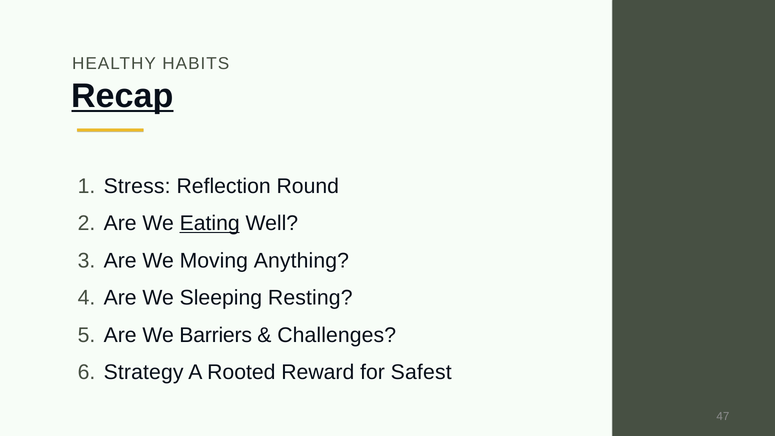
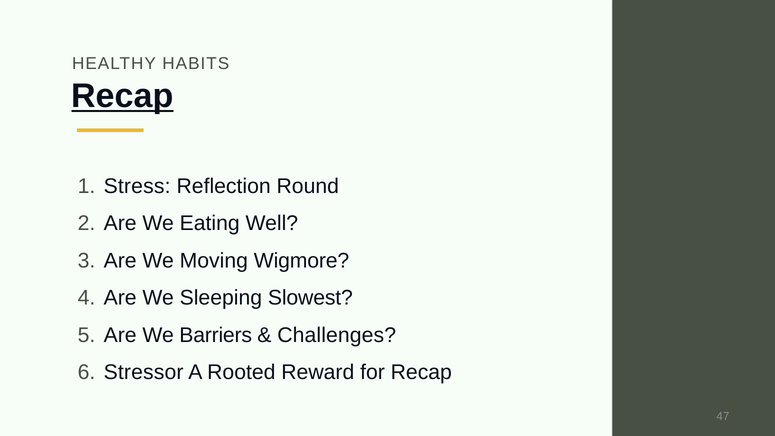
Eating underline: present -> none
Anything: Anything -> Wigmore
Resting: Resting -> Slowest
Strategy: Strategy -> Stressor
for Safest: Safest -> Recap
